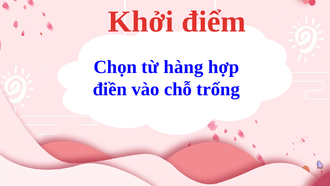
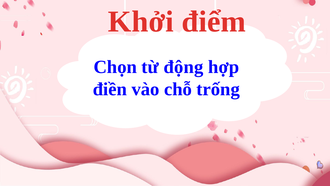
hàng: hàng -> động
